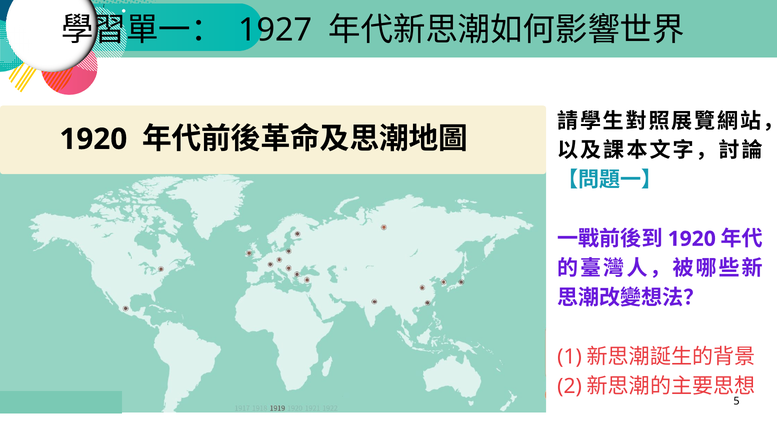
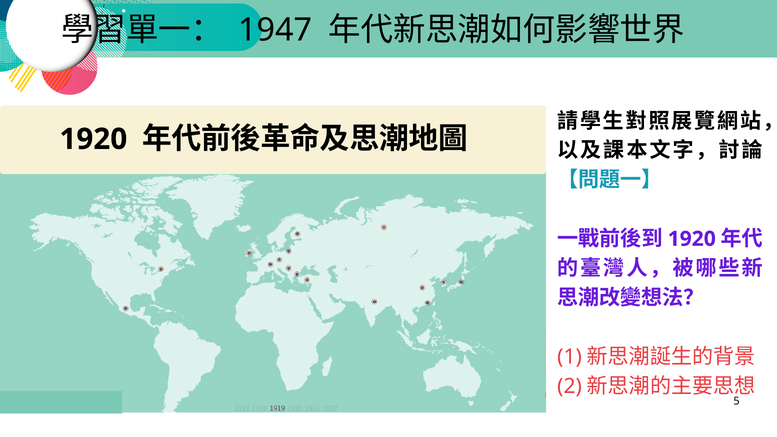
1927: 1927 -> 1947
